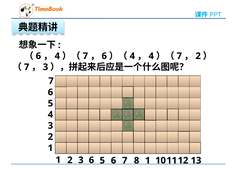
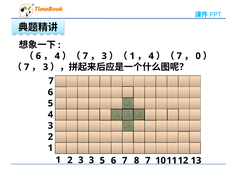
6 at (104, 56): 6 -> 3
4 at (132, 56): 4 -> 1
2 at (198, 56): 2 -> 0
3 6: 6 -> 3
8 1: 1 -> 7
